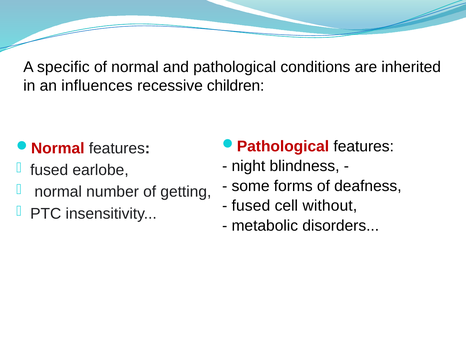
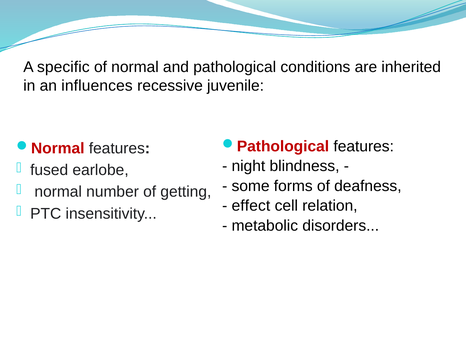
children: children -> juvenile
fused at (251, 206): fused -> effect
without: without -> relation
